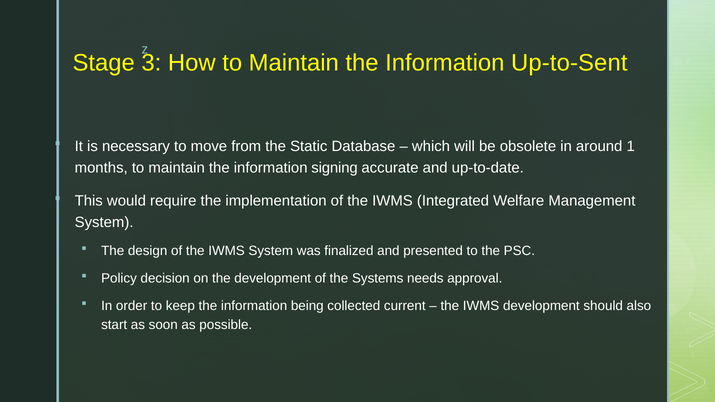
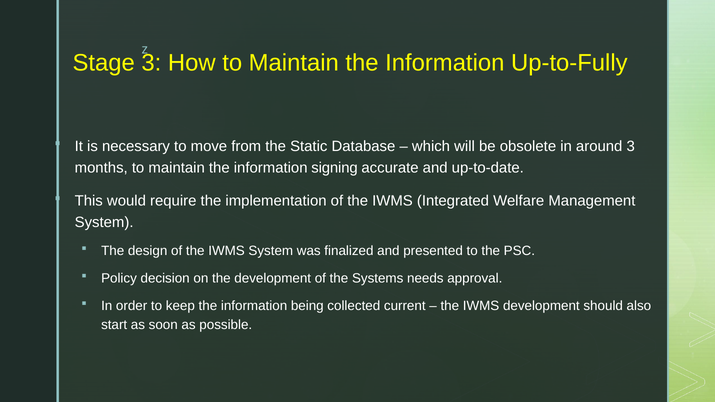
Up-to-Sent: Up-to-Sent -> Up-to-Fully
around 1: 1 -> 3
